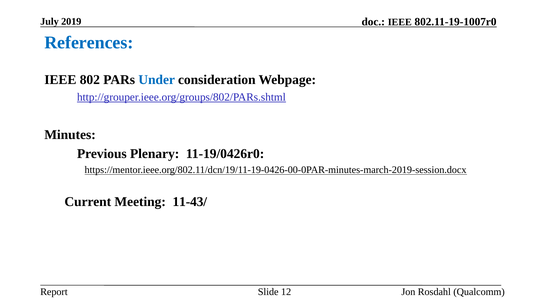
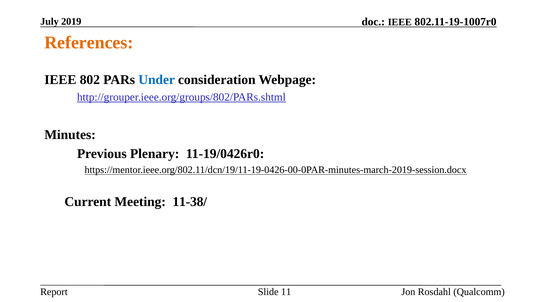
References colour: blue -> orange
11-43/: 11-43/ -> 11-38/
12: 12 -> 11
